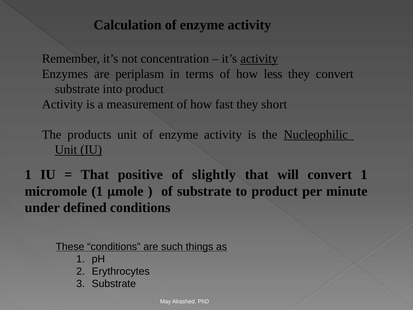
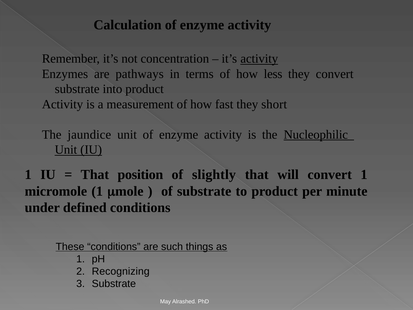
periplasm: periplasm -> pathways
products: products -> jaundice
positive: positive -> position
Erythrocytes: Erythrocytes -> Recognizing
